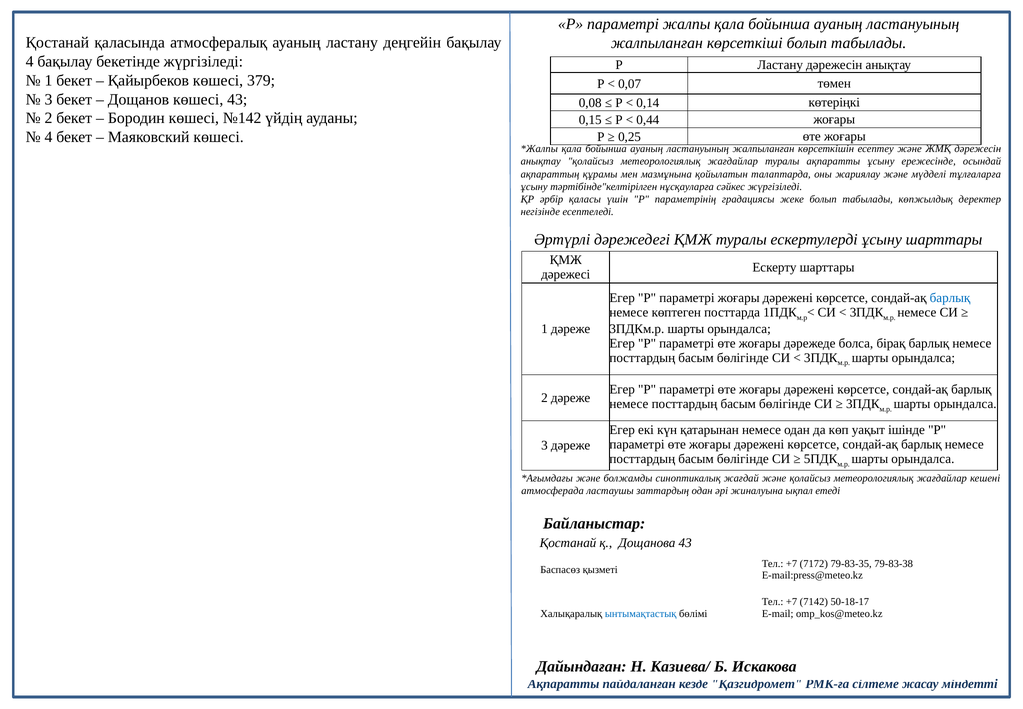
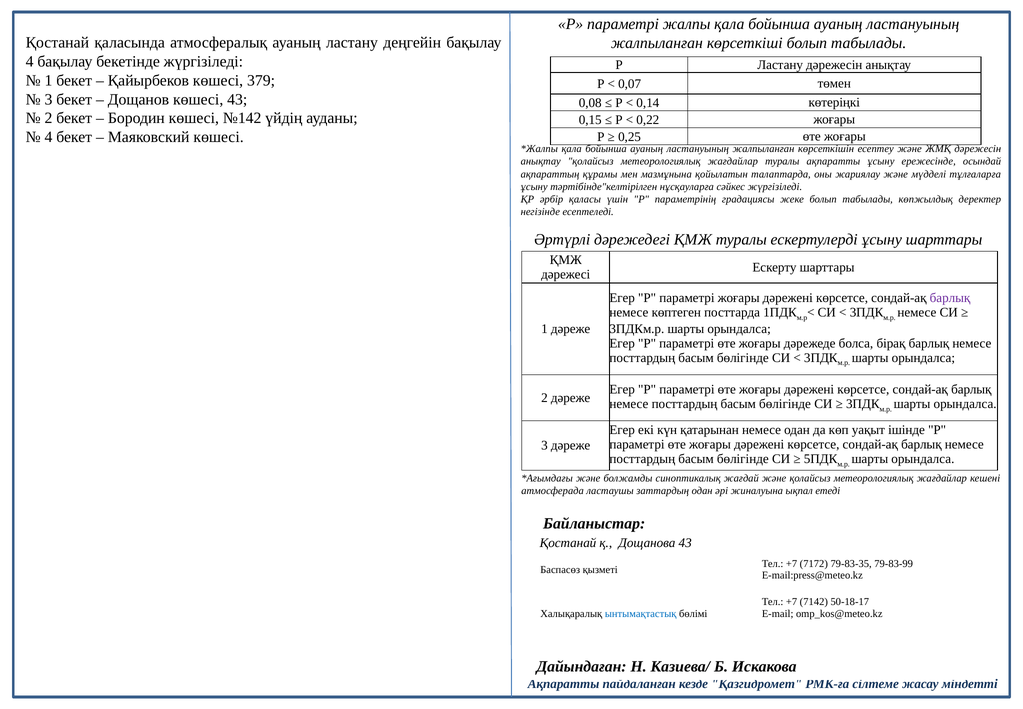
0,44: 0,44 -> 0,22
барлық at (950, 298) colour: blue -> purple
79-83-38: 79-83-38 -> 79-83-99
